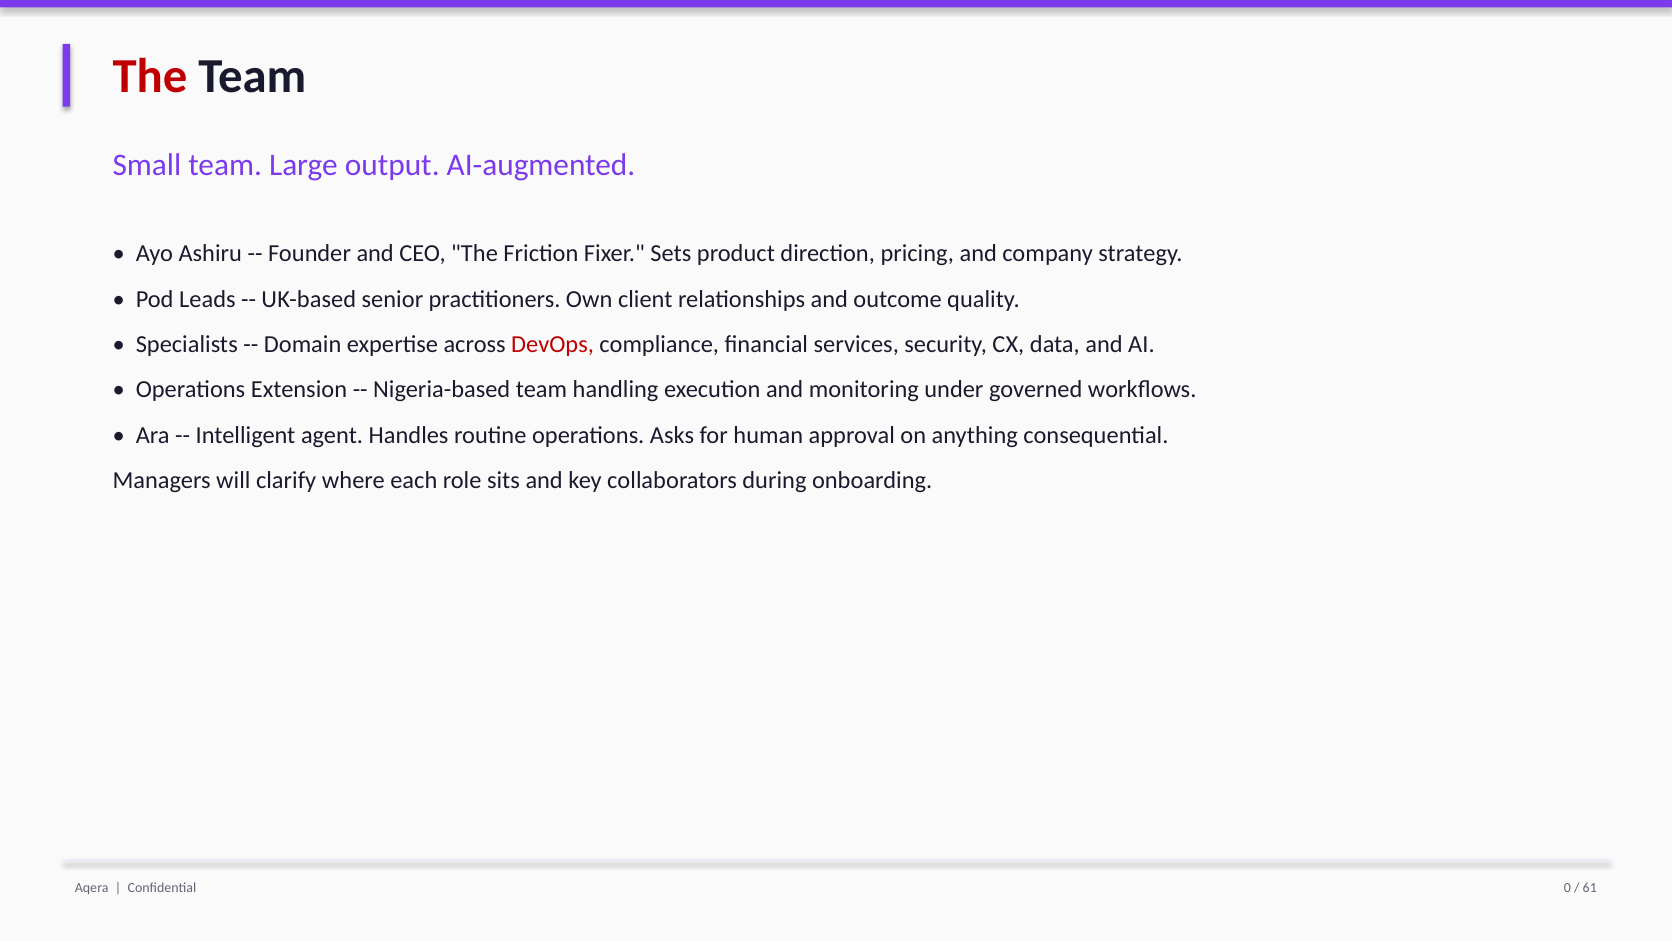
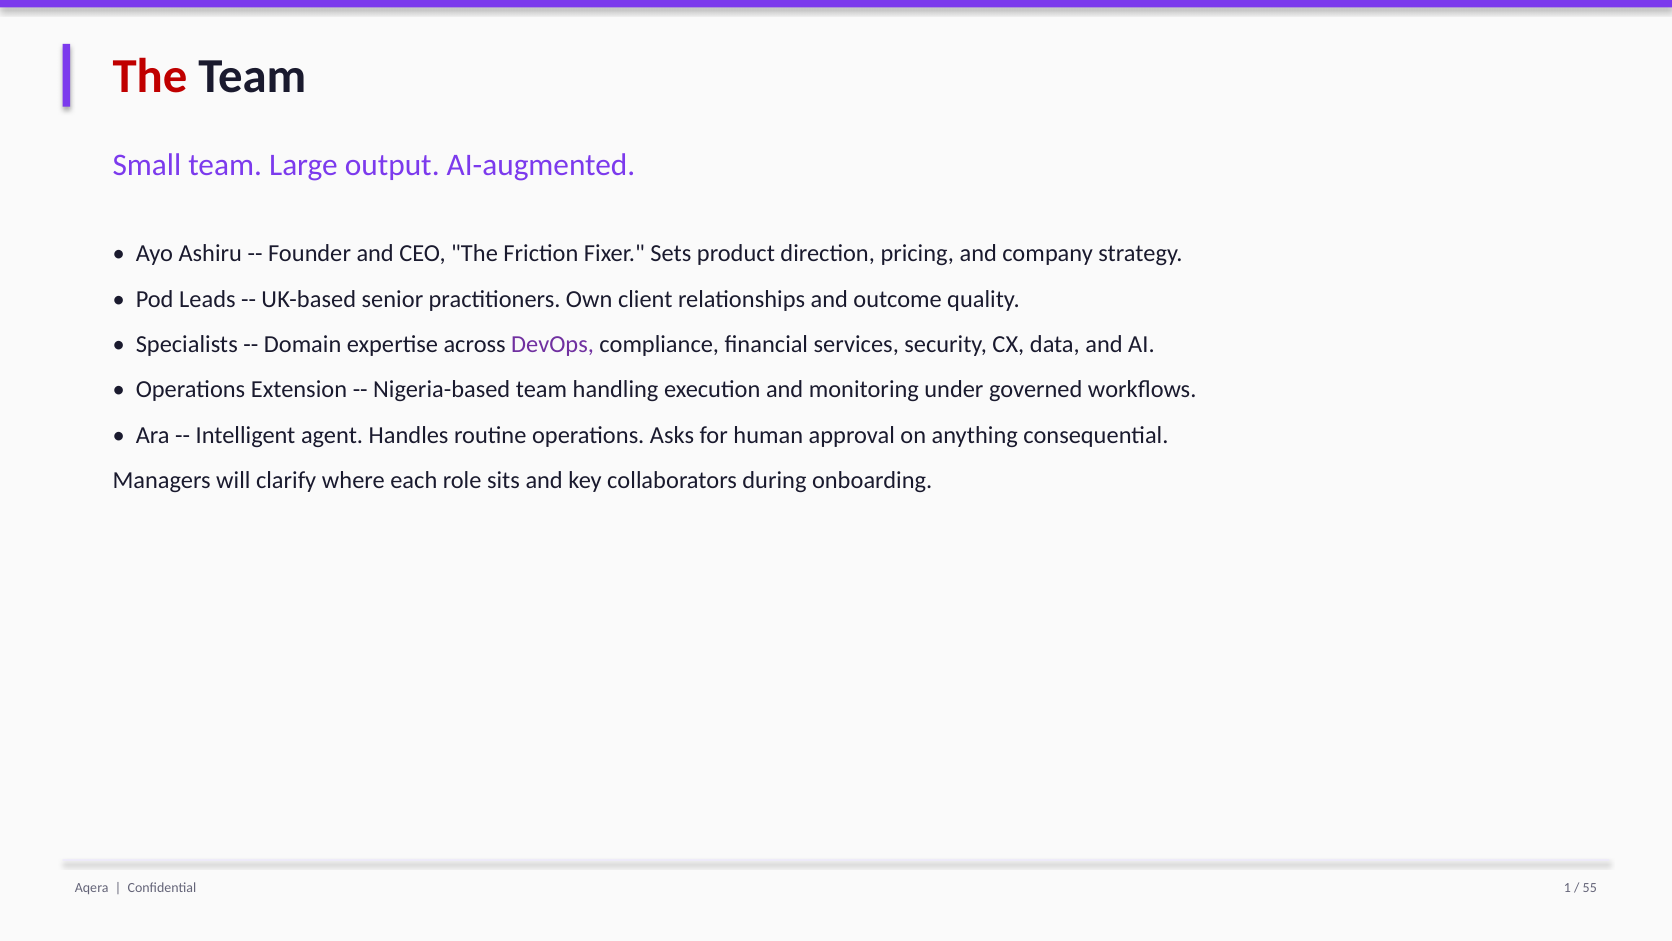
DevOps colour: red -> purple
0: 0 -> 1
61: 61 -> 55
